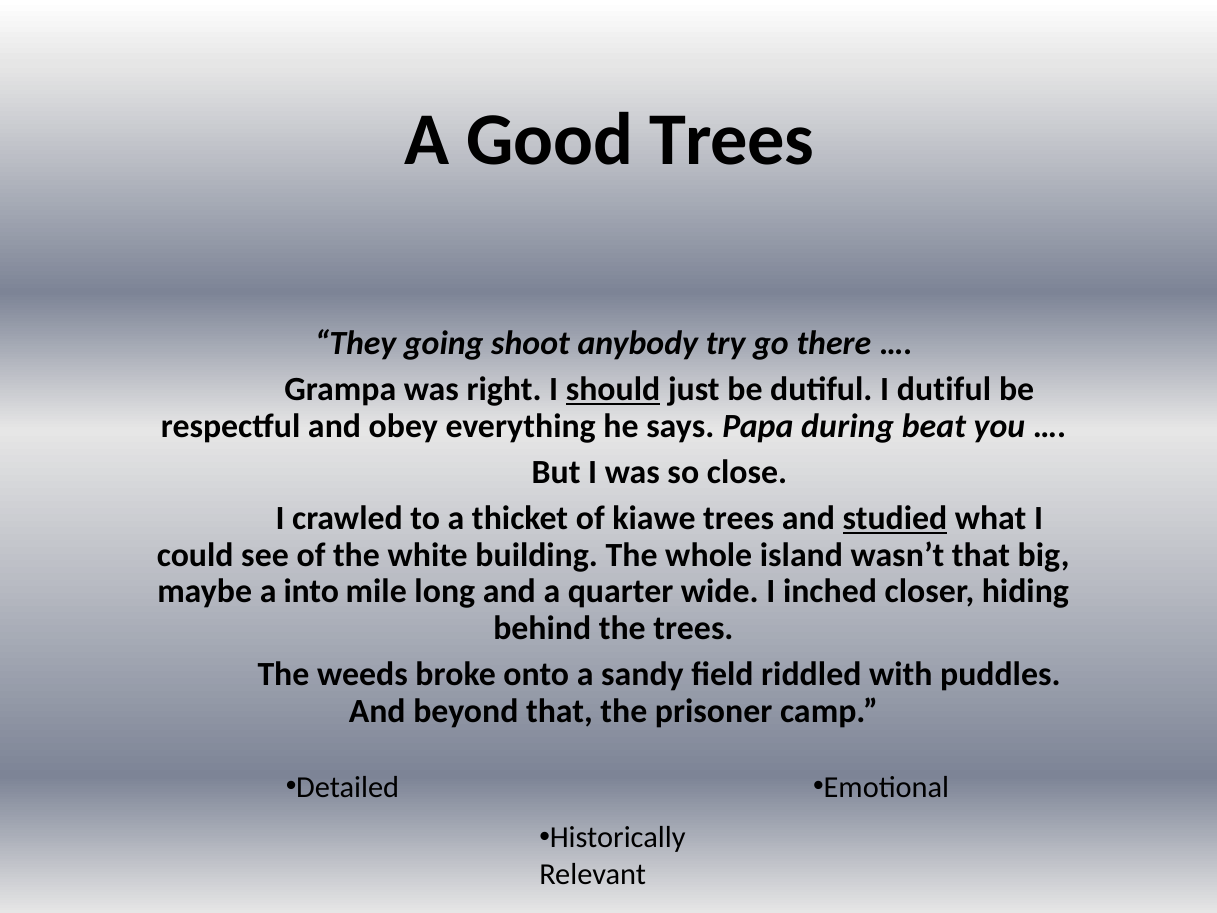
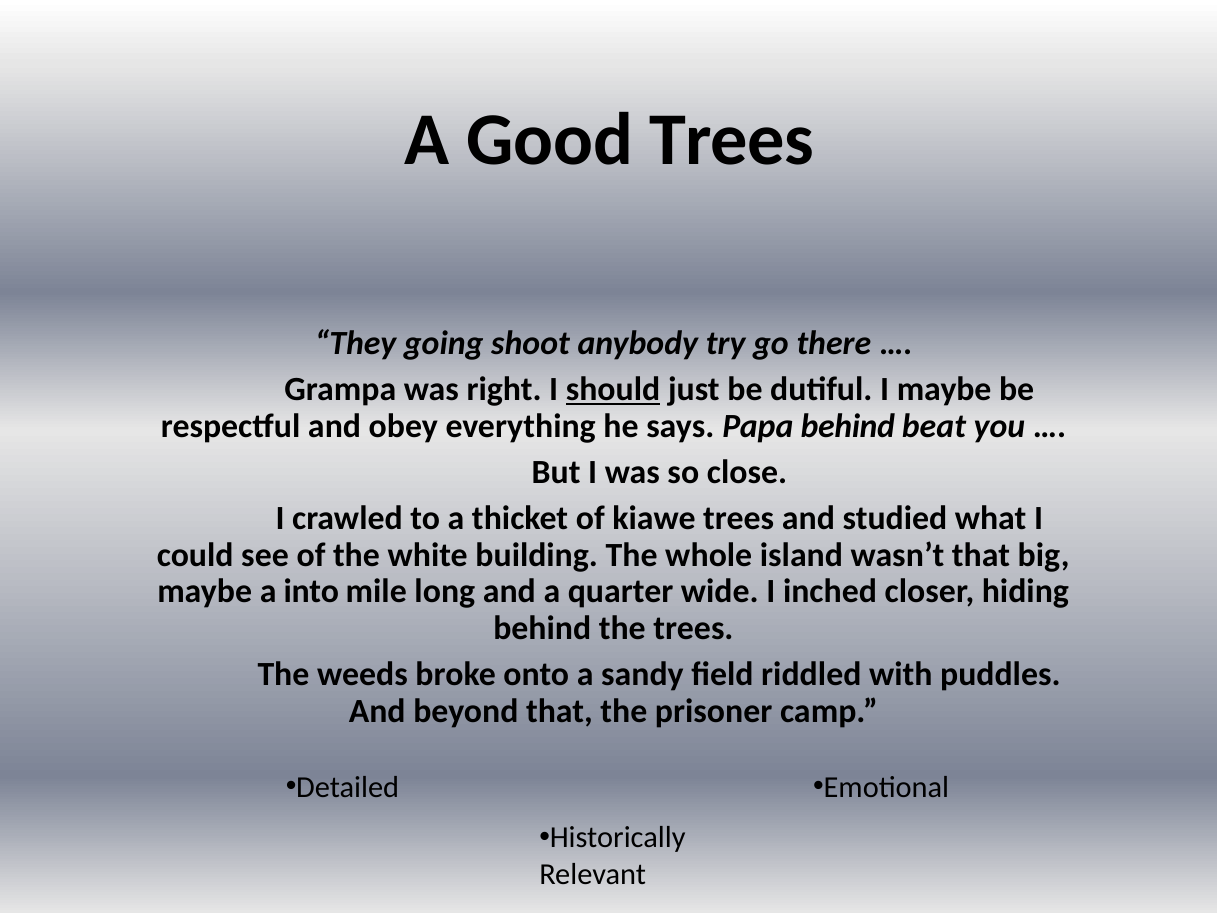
I dutiful: dutiful -> maybe
Papa during: during -> behind
studied underline: present -> none
